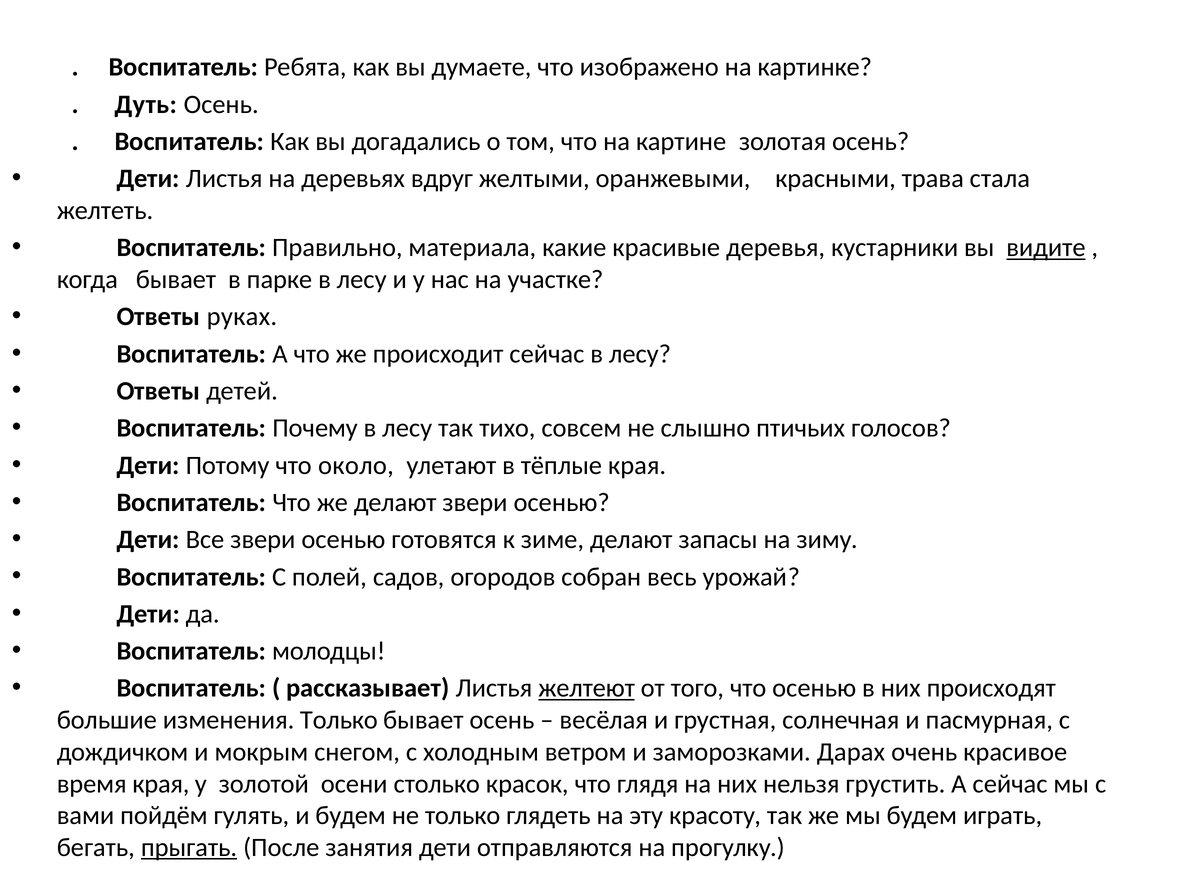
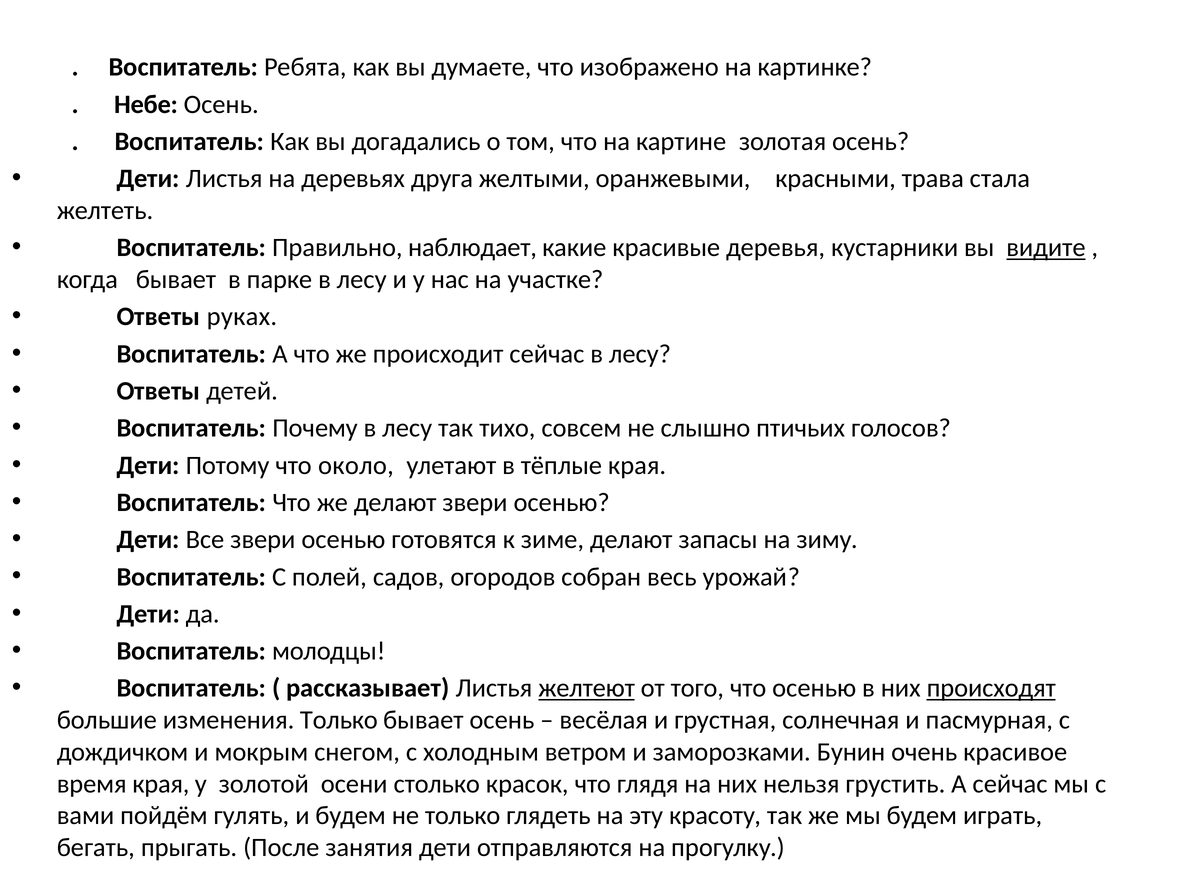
Дуть: Дуть -> Небе
вдруг: вдруг -> друга
материала: материала -> наблюдает
происходят underline: none -> present
Дарах: Дарах -> Бунин
прыгать underline: present -> none
